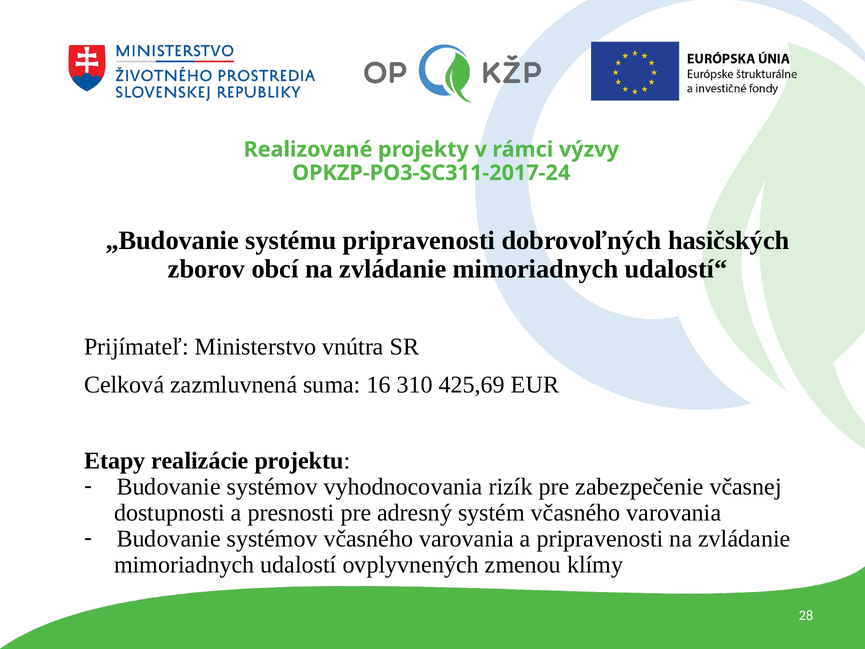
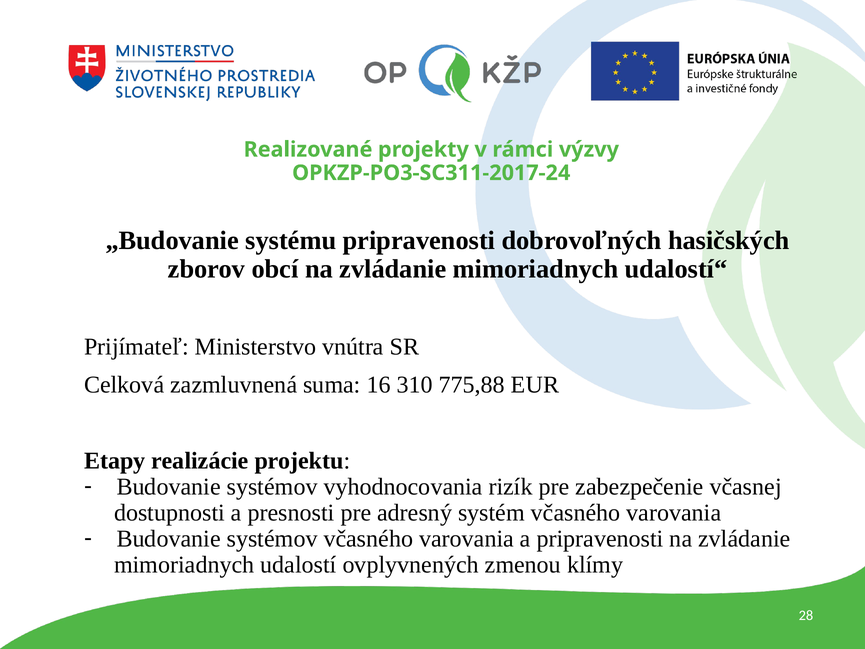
425,69: 425,69 -> 775,88
